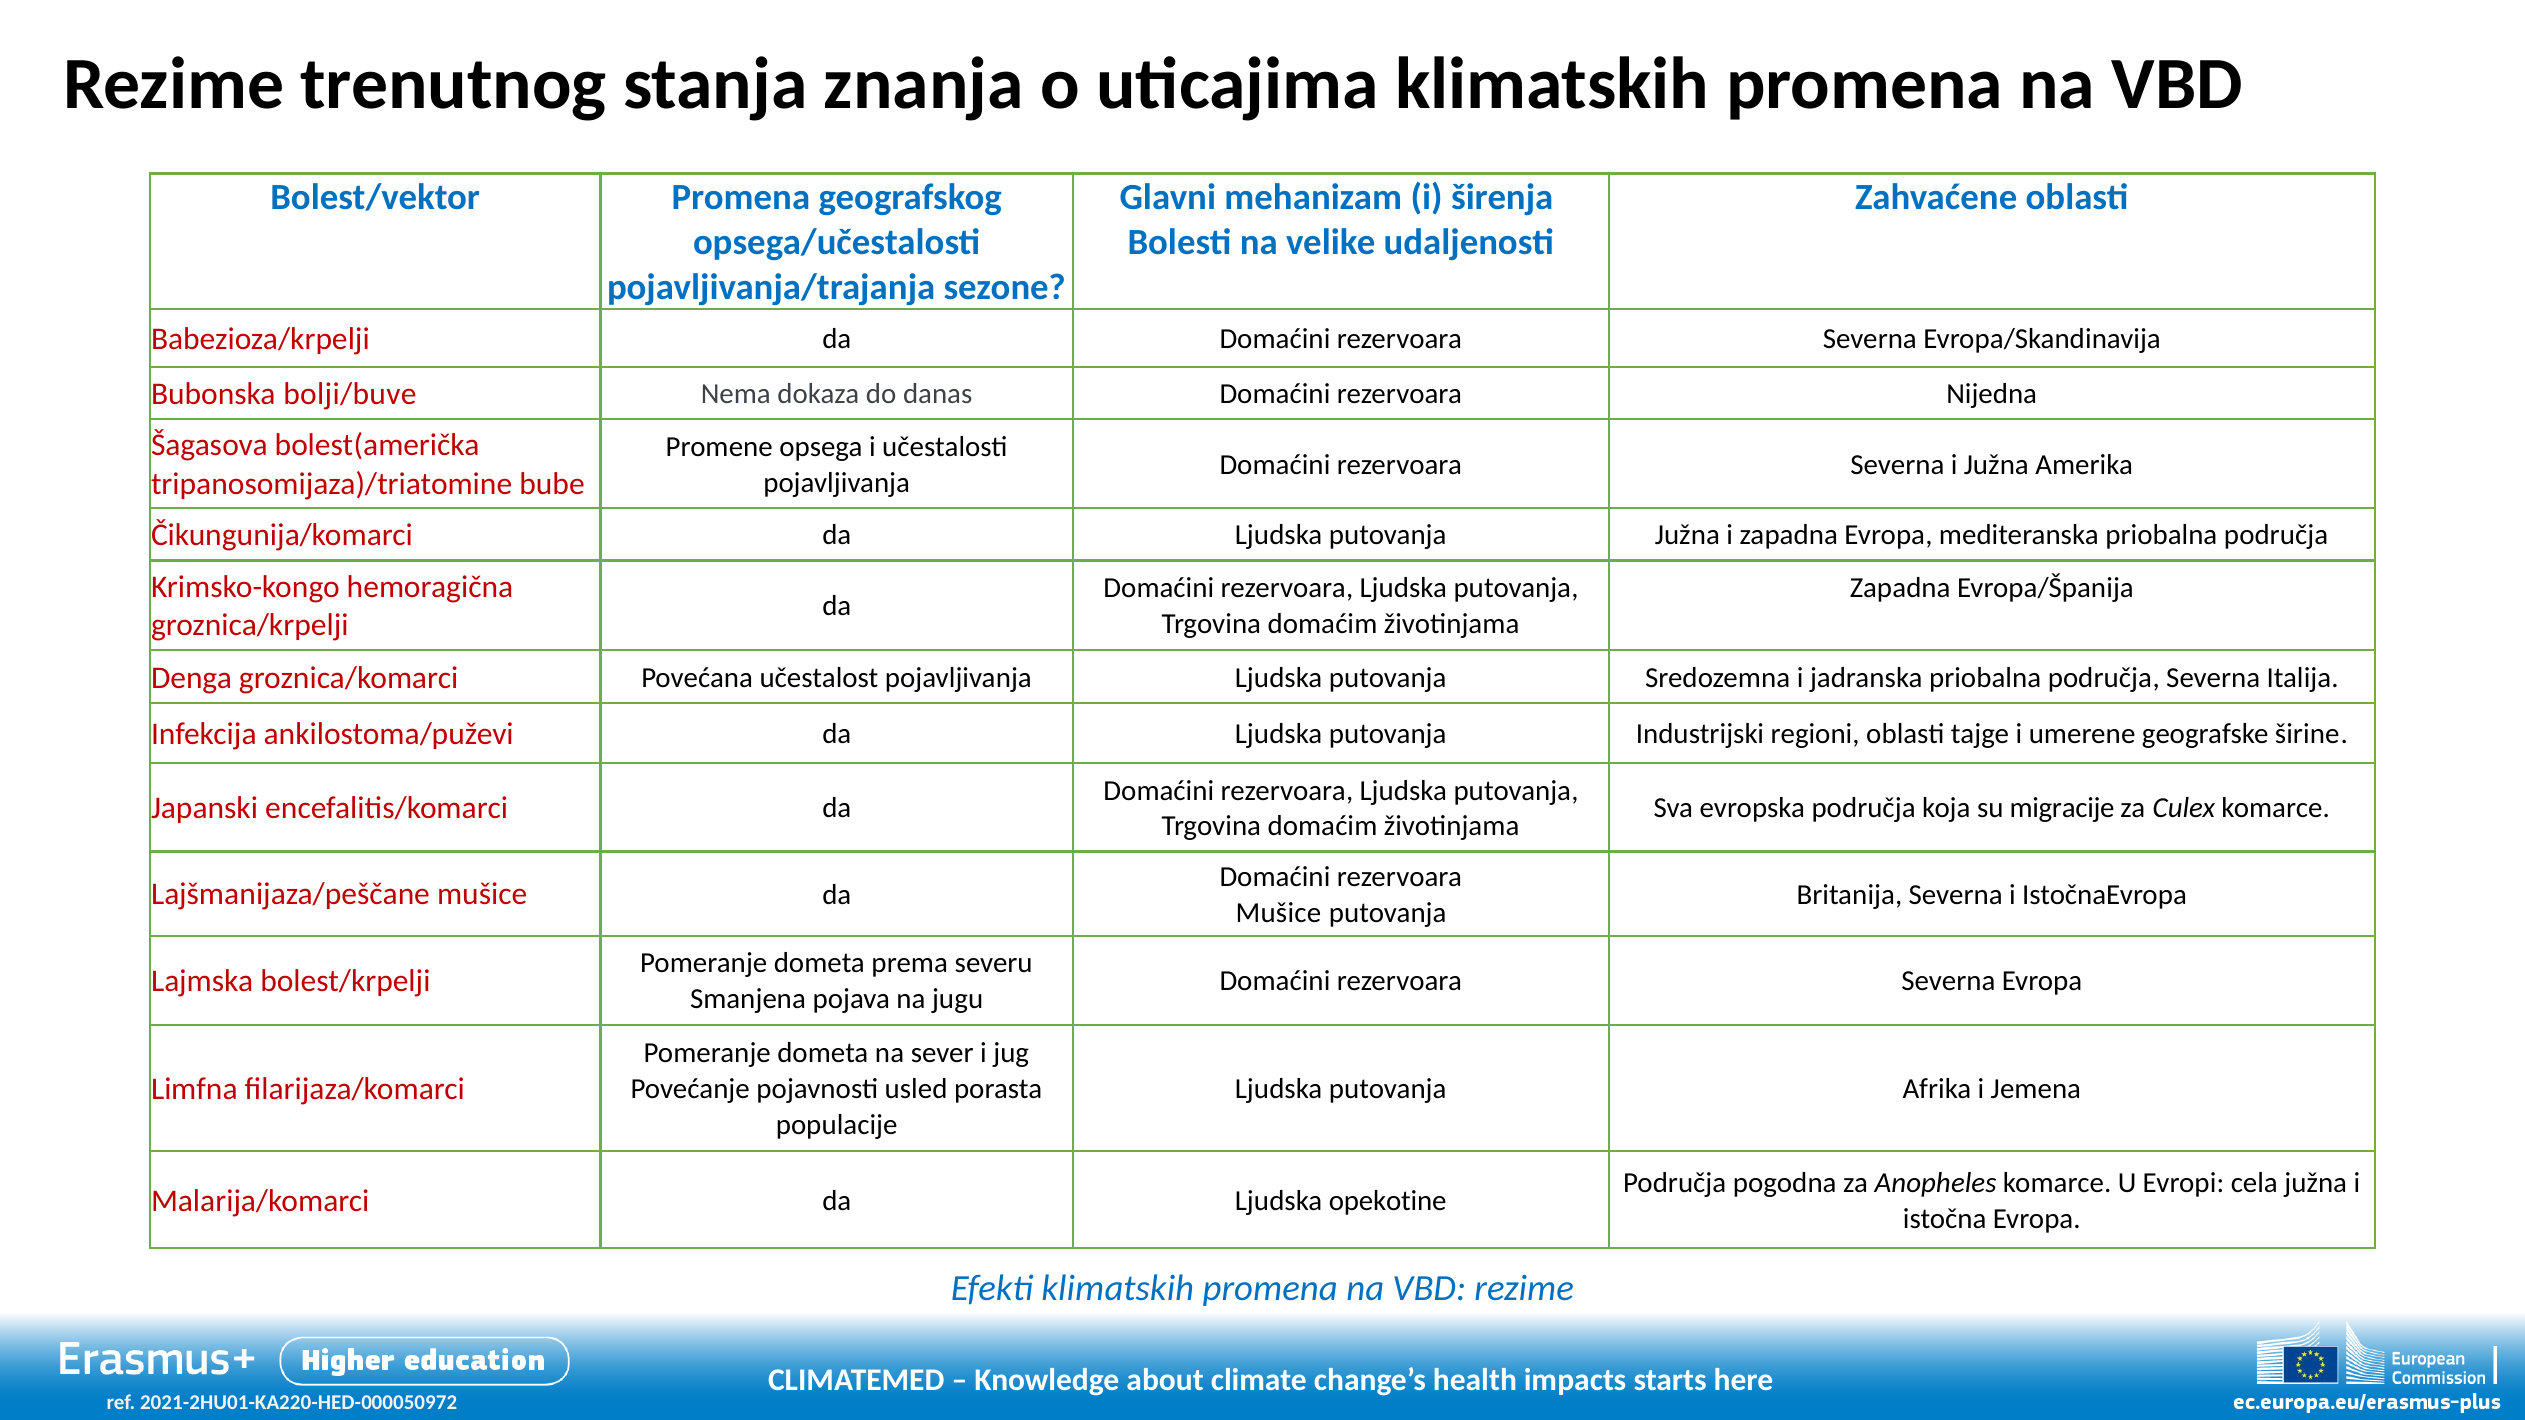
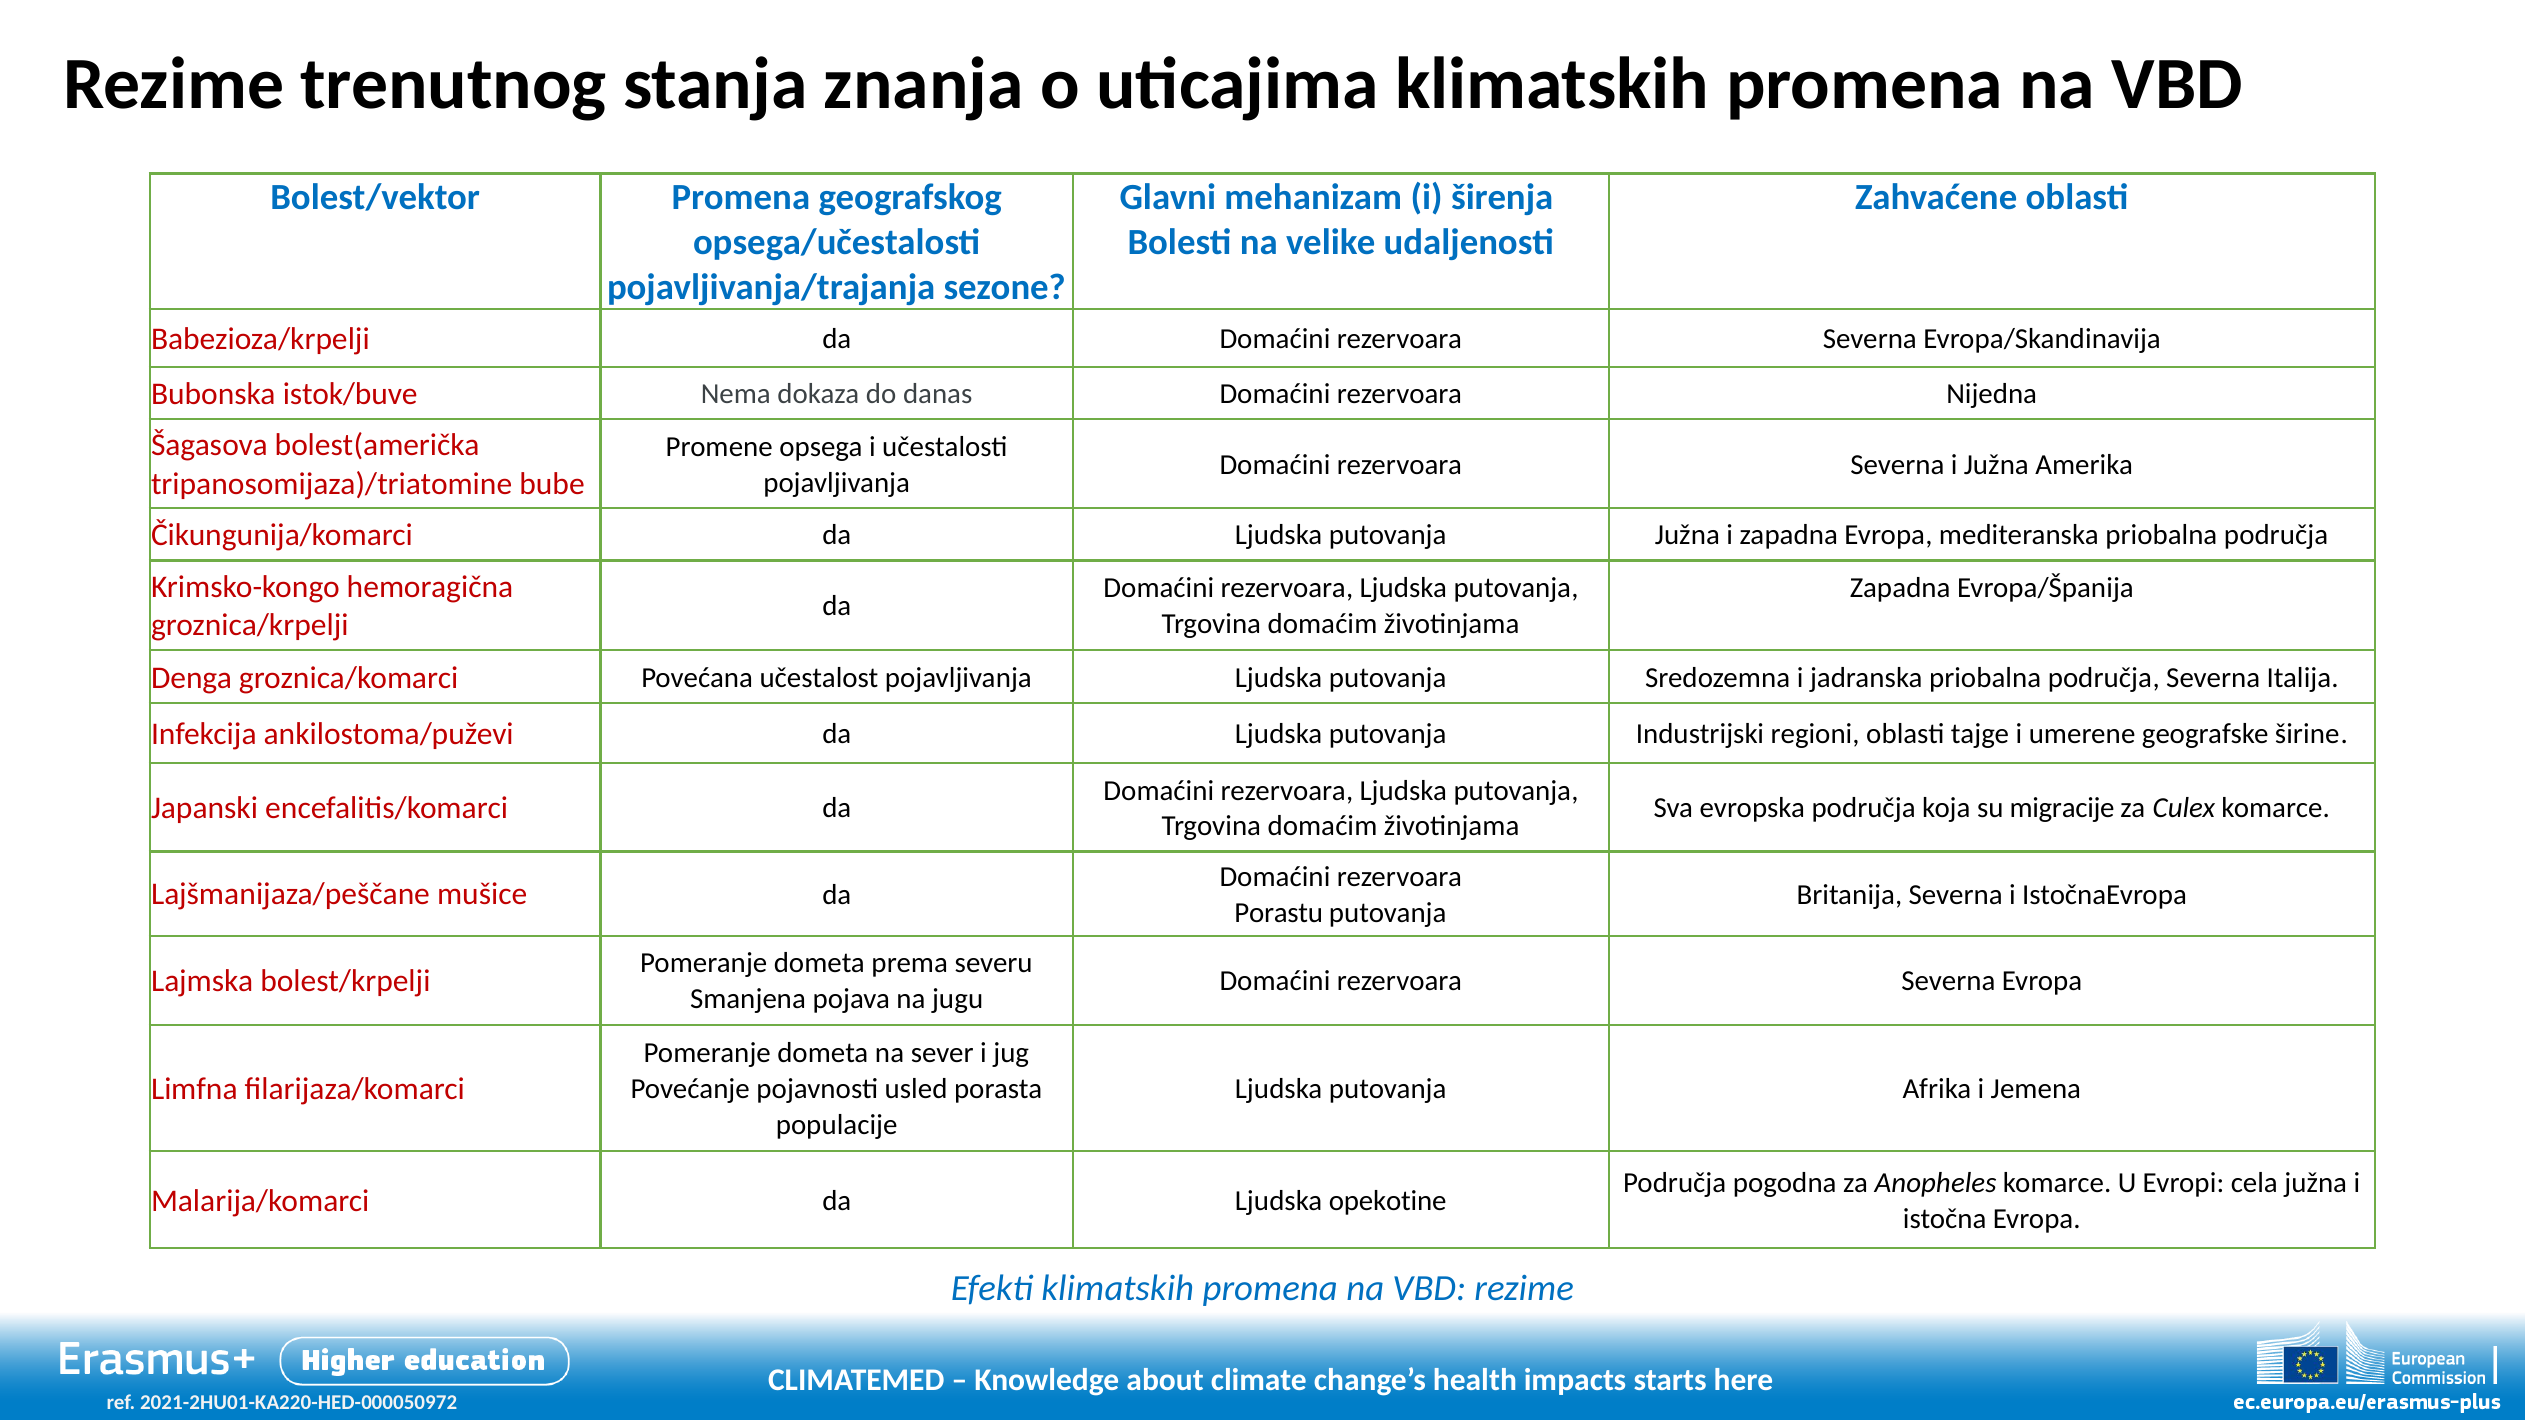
bolji/buve: bolji/buve -> istok/buve
Mušice at (1278, 913): Mušice -> Porastu
